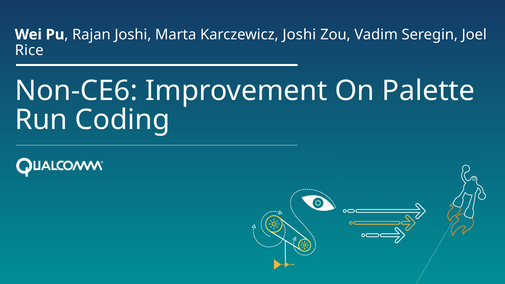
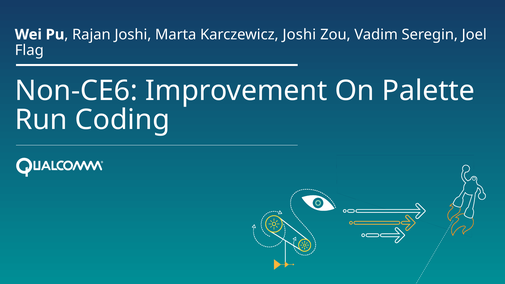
Rice: Rice -> Flag
